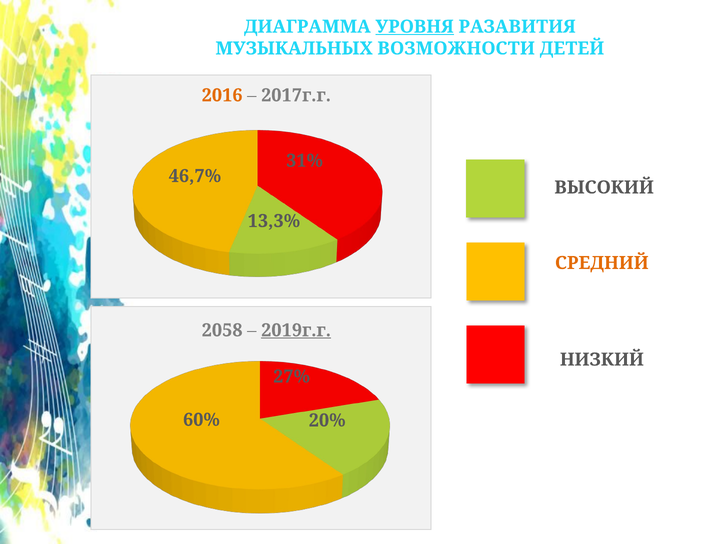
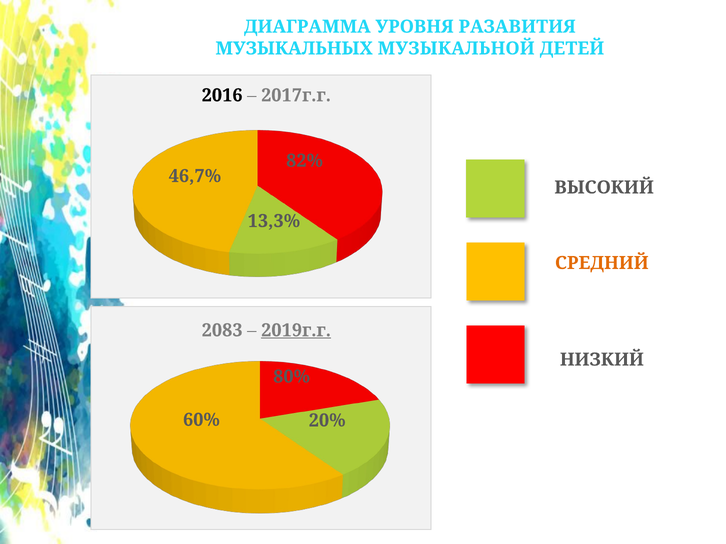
УРОВНЯ underline: present -> none
ВОЗМОЖНОСТИ: ВОЗМОЖНОСТИ -> МУЗЫКАЛЬНОЙ
2016 colour: orange -> black
31%: 31% -> 82%
2058: 2058 -> 2083
27%: 27% -> 80%
